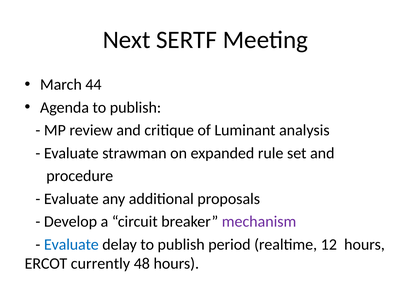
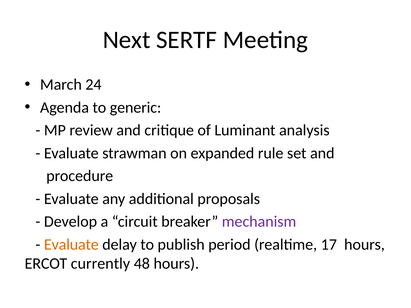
44: 44 -> 24
Agenda to publish: publish -> generic
Evaluate at (71, 245) colour: blue -> orange
12: 12 -> 17
